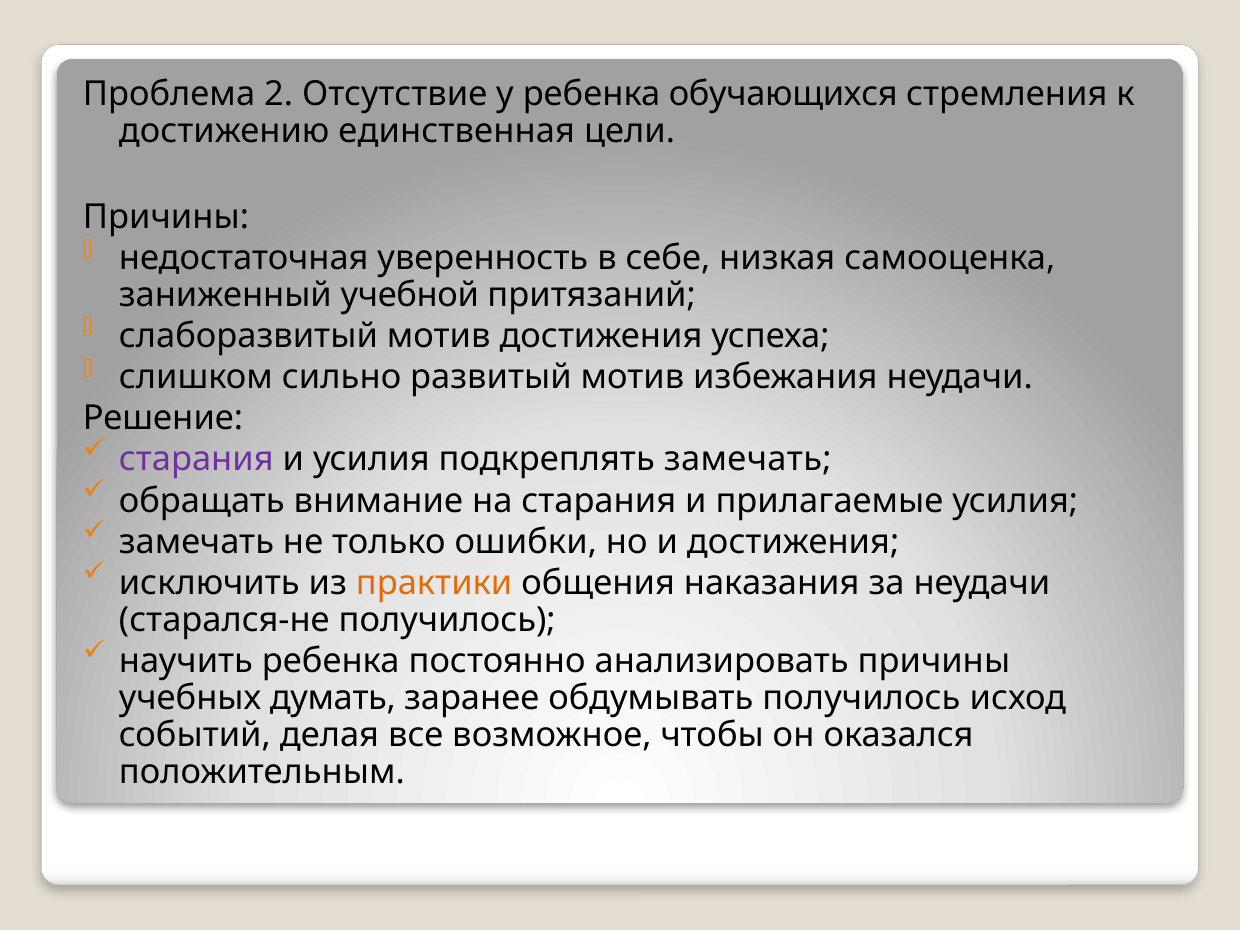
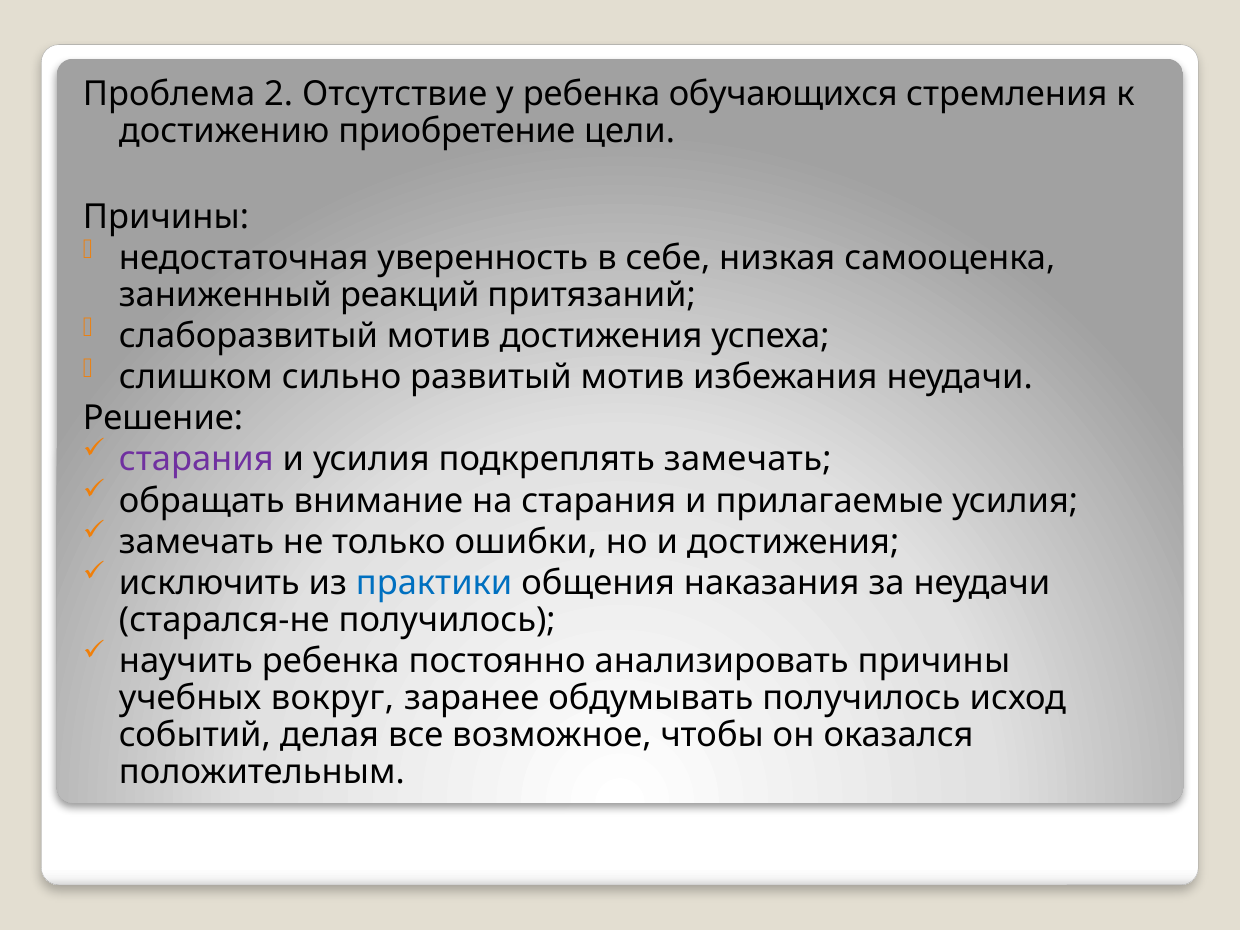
единственная: единственная -> приобретение
учебной: учебной -> реакций
практики colour: orange -> blue
думать: думать -> вокруг
